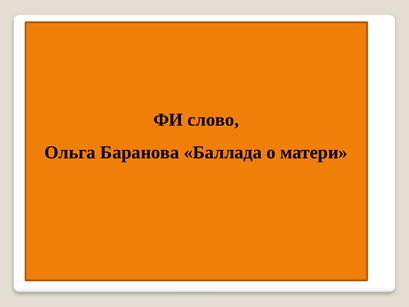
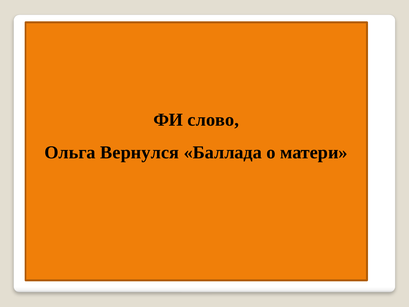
Баранова: Баранова -> Вернулся
